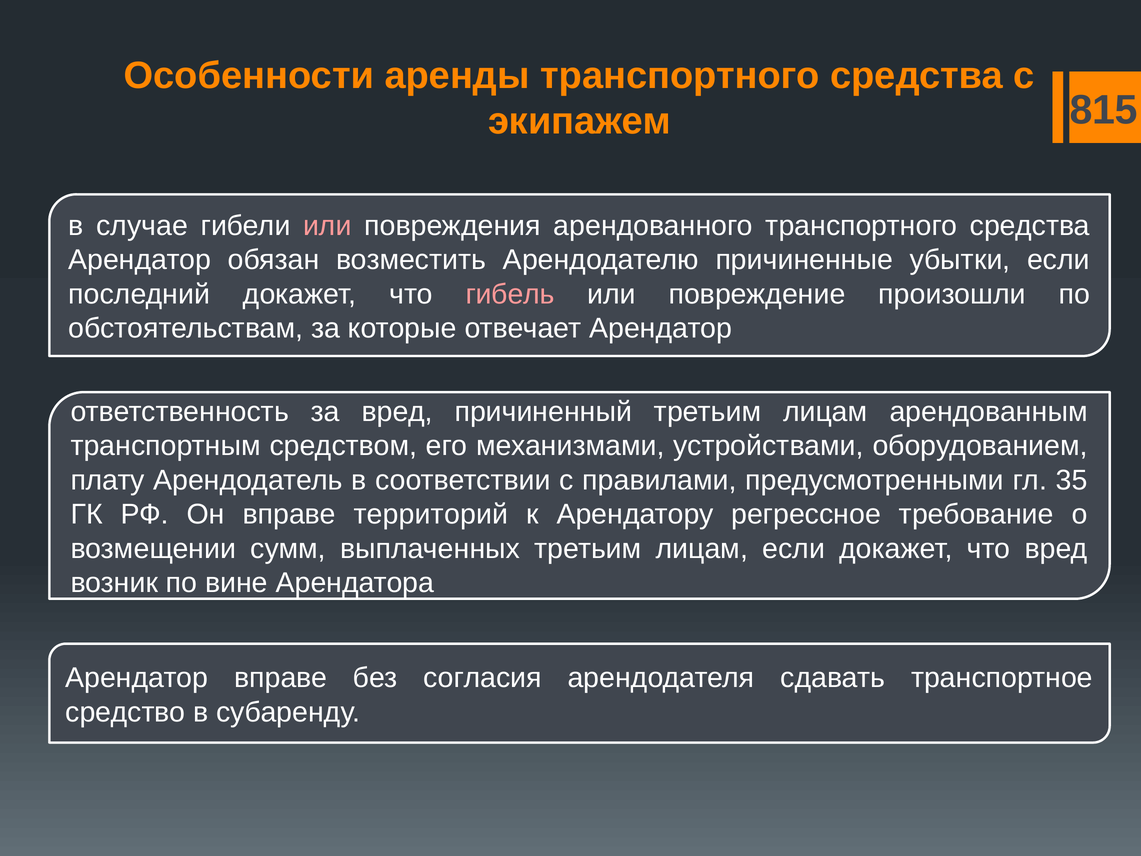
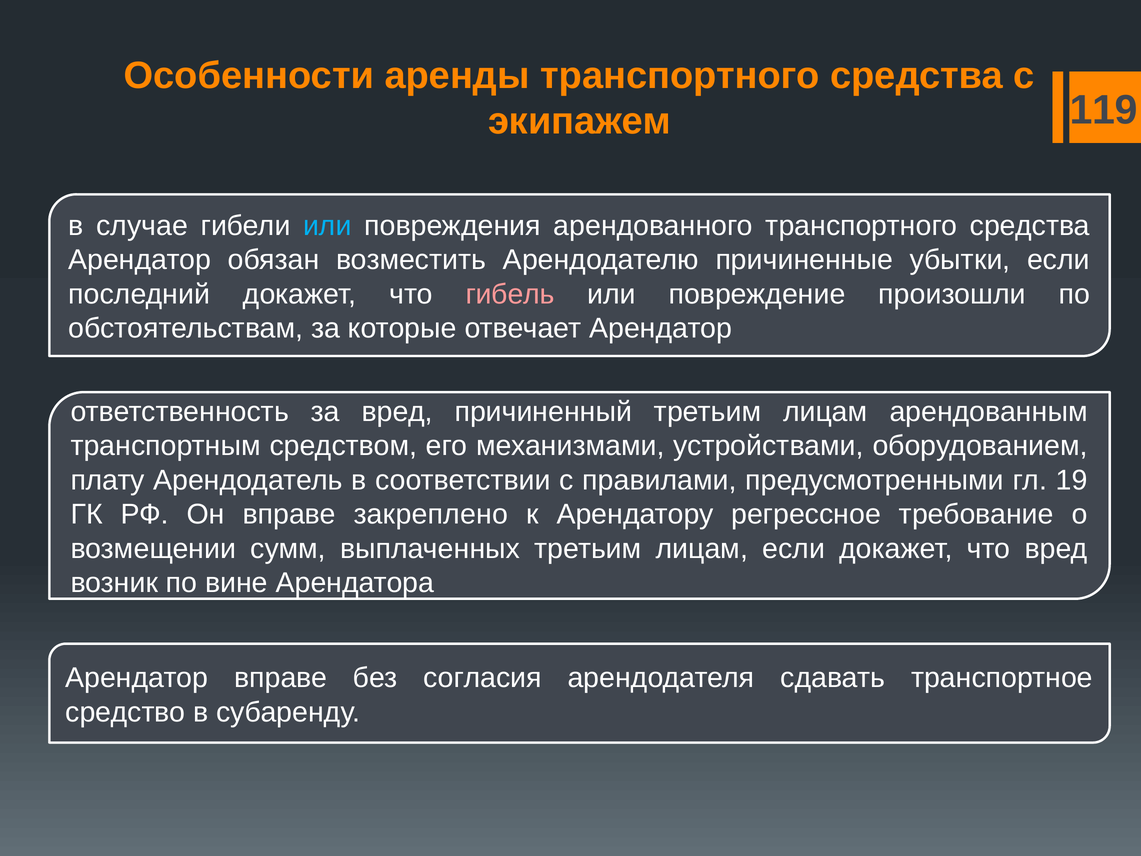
815: 815 -> 119
или at (327, 226) colour: pink -> light blue
35: 35 -> 19
территорий: территорий -> закреплено
